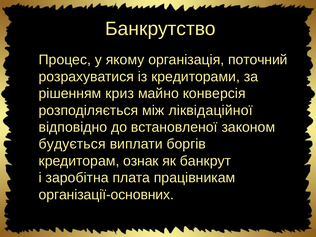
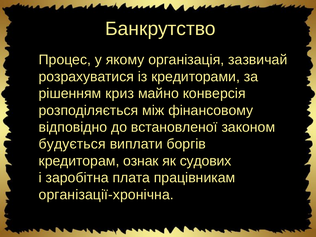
поточний: поточний -> зазвичай
ліквідаційної: ліквідаційної -> фінансовому
банкрут: банкрут -> судових
організації-основних: організації-основних -> організації-хронічна
